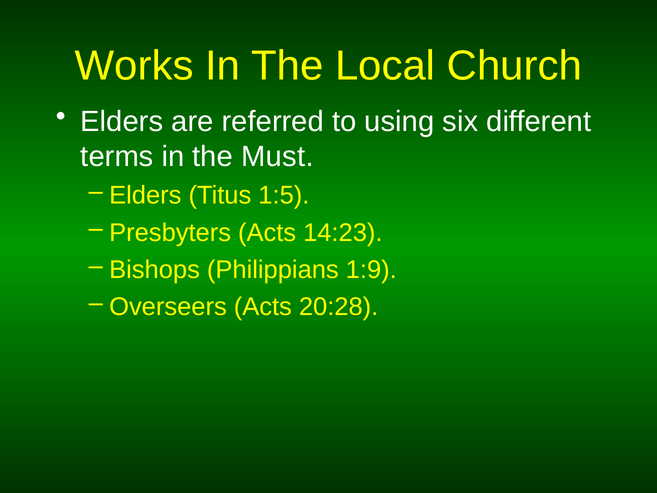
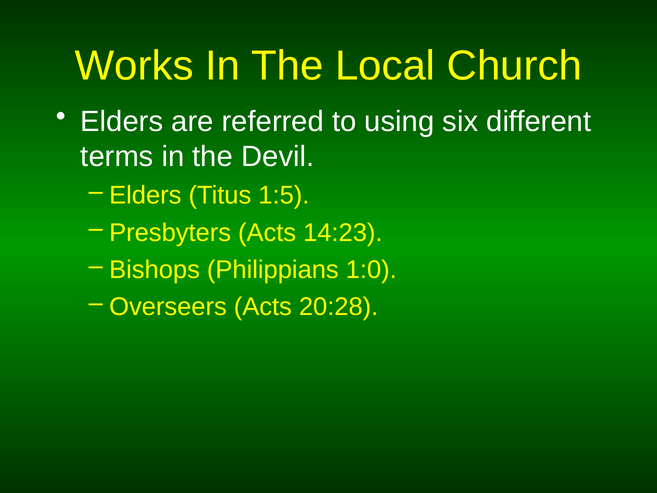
Must: Must -> Devil
1:9: 1:9 -> 1:0
